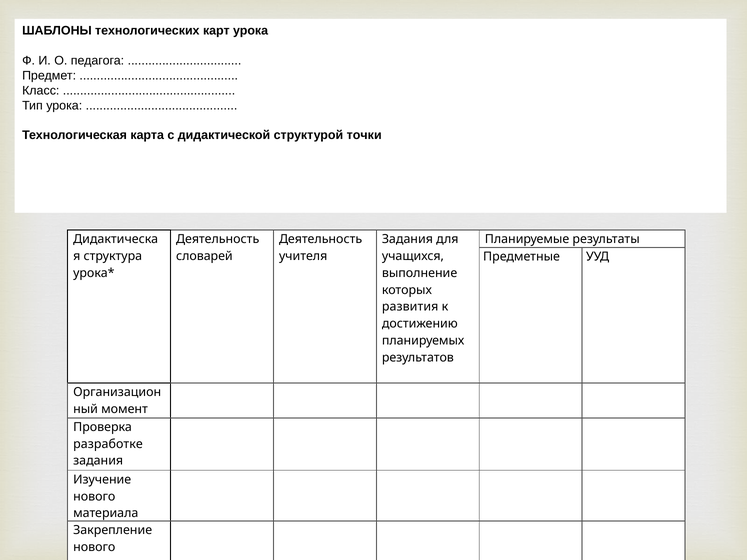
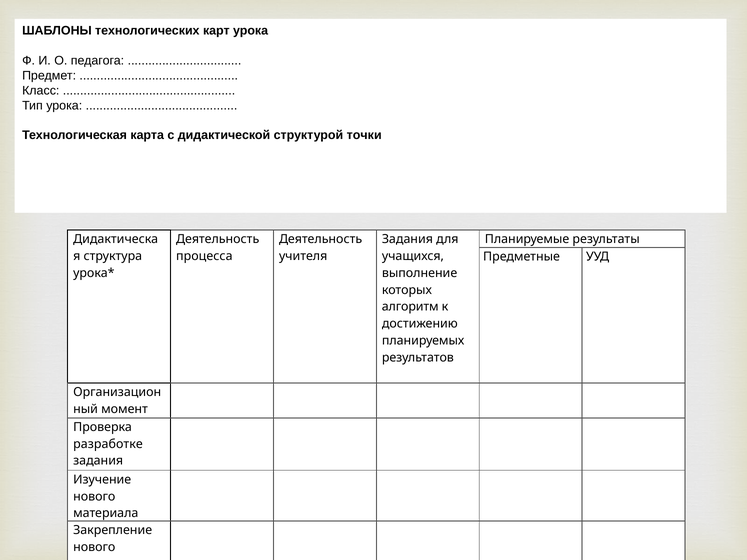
словарей: словарей -> процесса
развития: развития -> алгоритм
